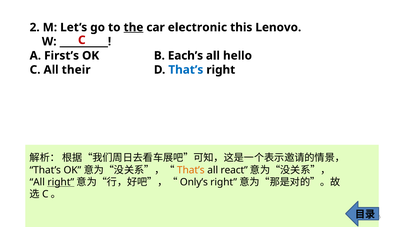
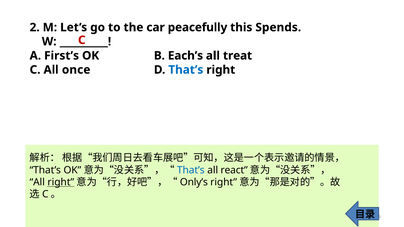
the underline: present -> none
electronic: electronic -> peacefully
Lenovo: Lenovo -> Spends
hello: hello -> treat
their: their -> once
That’s at (191, 170) colour: orange -> blue
